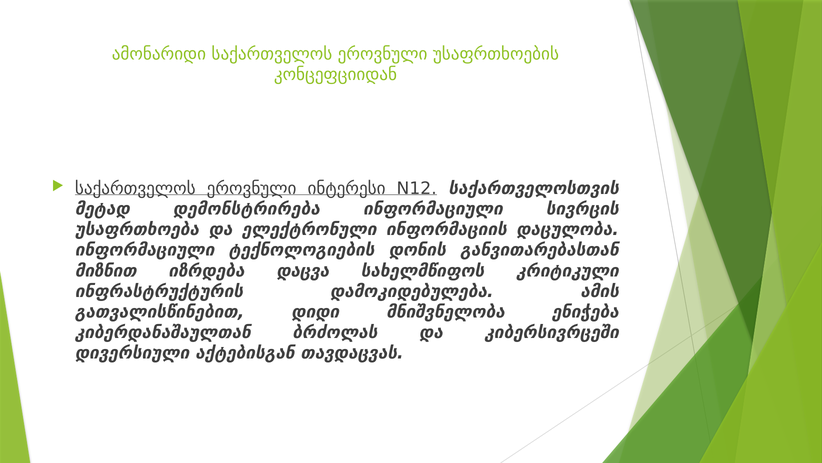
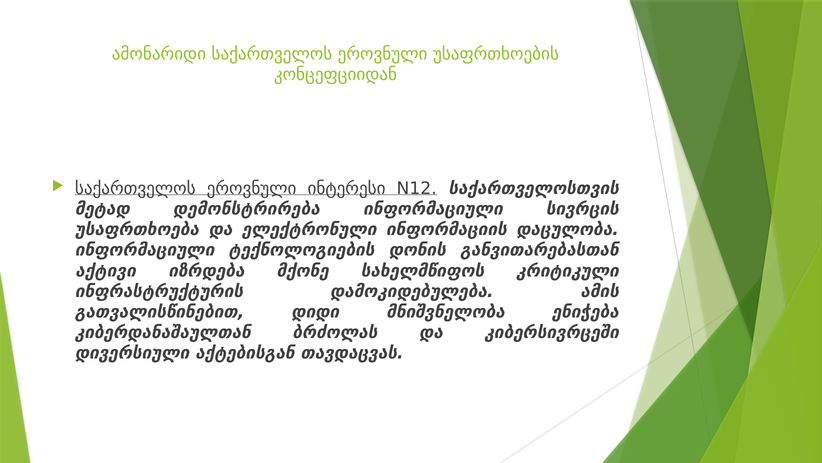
მიზნით: მიზნით -> აქტივი
დაცვა: დაცვა -> მქონე
